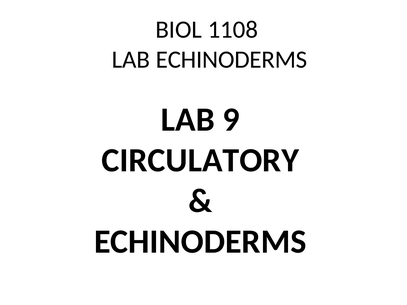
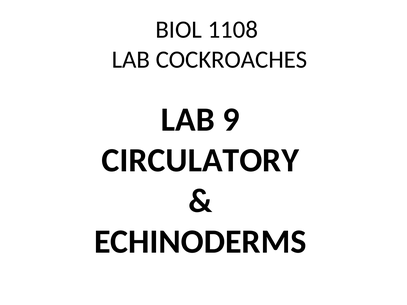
LAB ECHINODERMS: ECHINODERMS -> COCKROACHES
